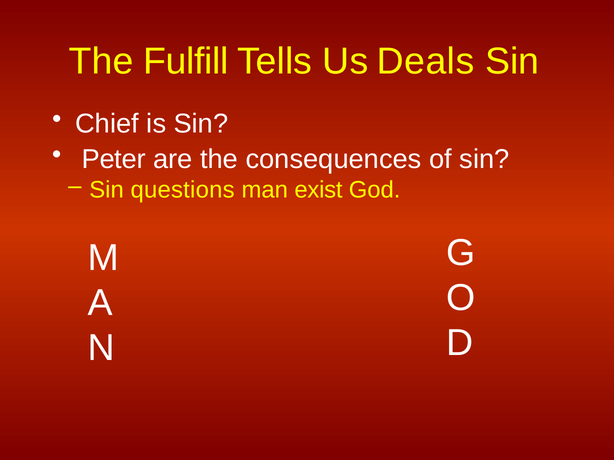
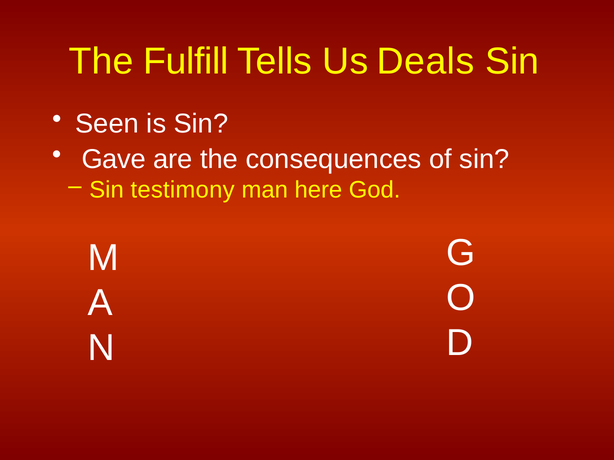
Chief: Chief -> Seen
Peter: Peter -> Gave
questions: questions -> testimony
exist: exist -> here
